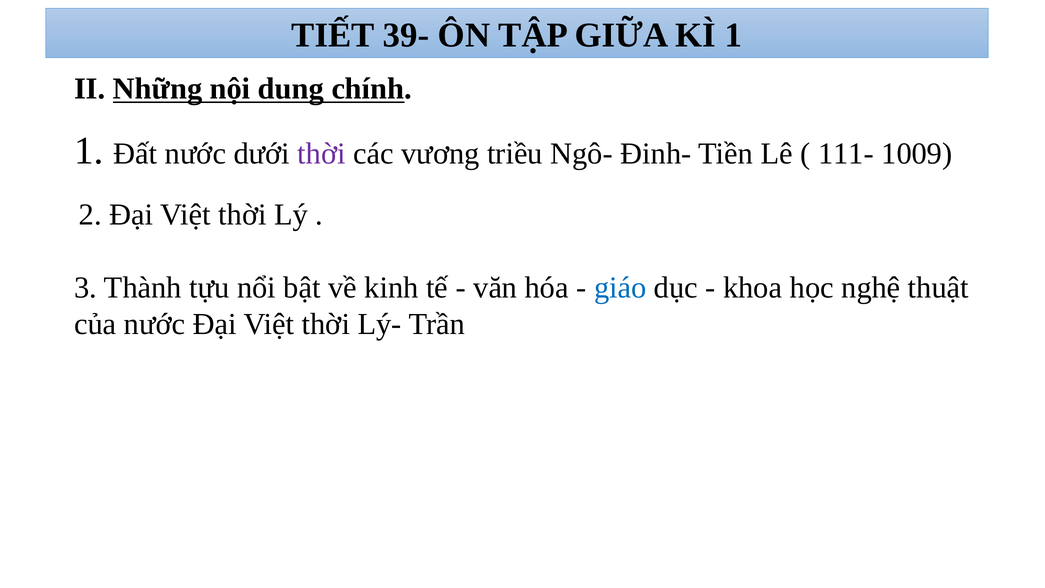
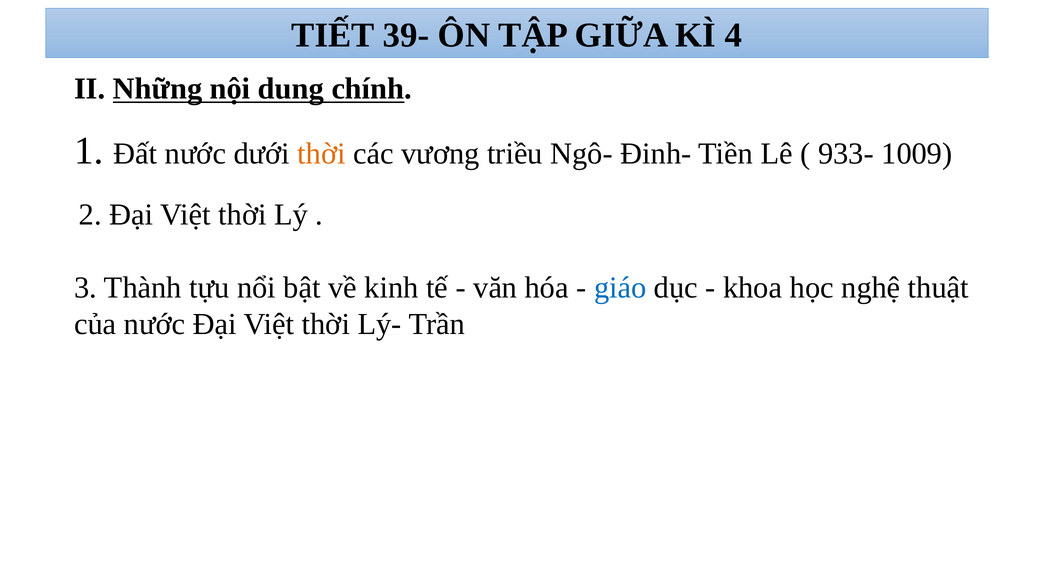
KÌ 1: 1 -> 4
thời at (322, 154) colour: purple -> orange
111-: 111- -> 933-
